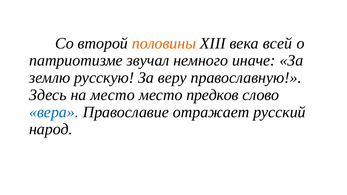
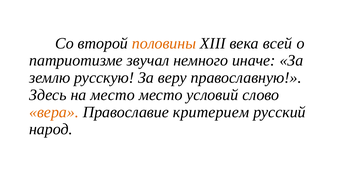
предков: предков -> условий
вера colour: blue -> orange
отражает: отражает -> критерием
